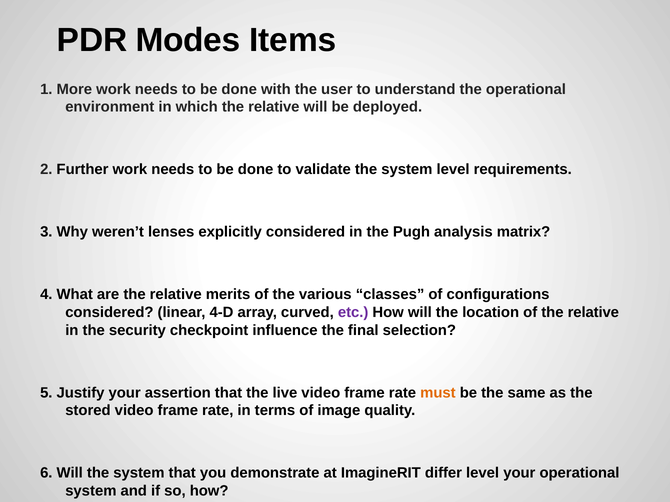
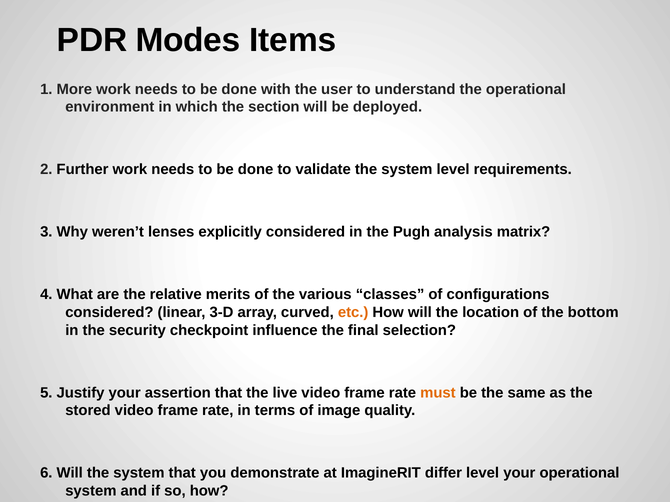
which the relative: relative -> section
4-D: 4-D -> 3-D
etc colour: purple -> orange
of the relative: relative -> bottom
